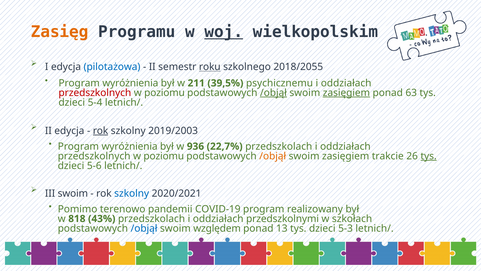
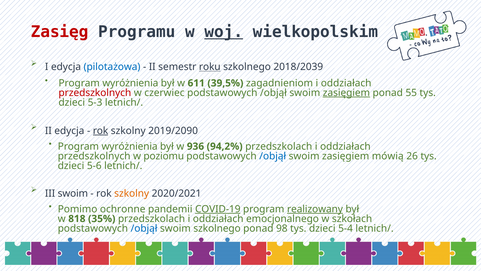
Zasięg colour: orange -> red
2018/2055: 2018/2055 -> 2018/2039
211: 211 -> 611
psychicznemu: psychicznemu -> zagadnieniom
poziomu at (165, 93): poziomu -> czerwiec
/objął at (273, 93) underline: present -> none
63: 63 -> 55
5-4: 5-4 -> 5-3
2019/2003: 2019/2003 -> 2019/2090
22,7%: 22,7% -> 94,2%
/objął at (273, 156) colour: orange -> blue
trakcie: trakcie -> mówią
tys at (429, 156) underline: present -> none
szkolny at (132, 193) colour: blue -> orange
terenowo: terenowo -> ochronne
COVID-19 underline: none -> present
realizowany underline: none -> present
43%: 43% -> 35%
przedszkolnymi: przedszkolnymi -> emocjonalnego
swoim względem: względem -> szkolnego
ponad 13: 13 -> 98
5-3: 5-3 -> 5-4
